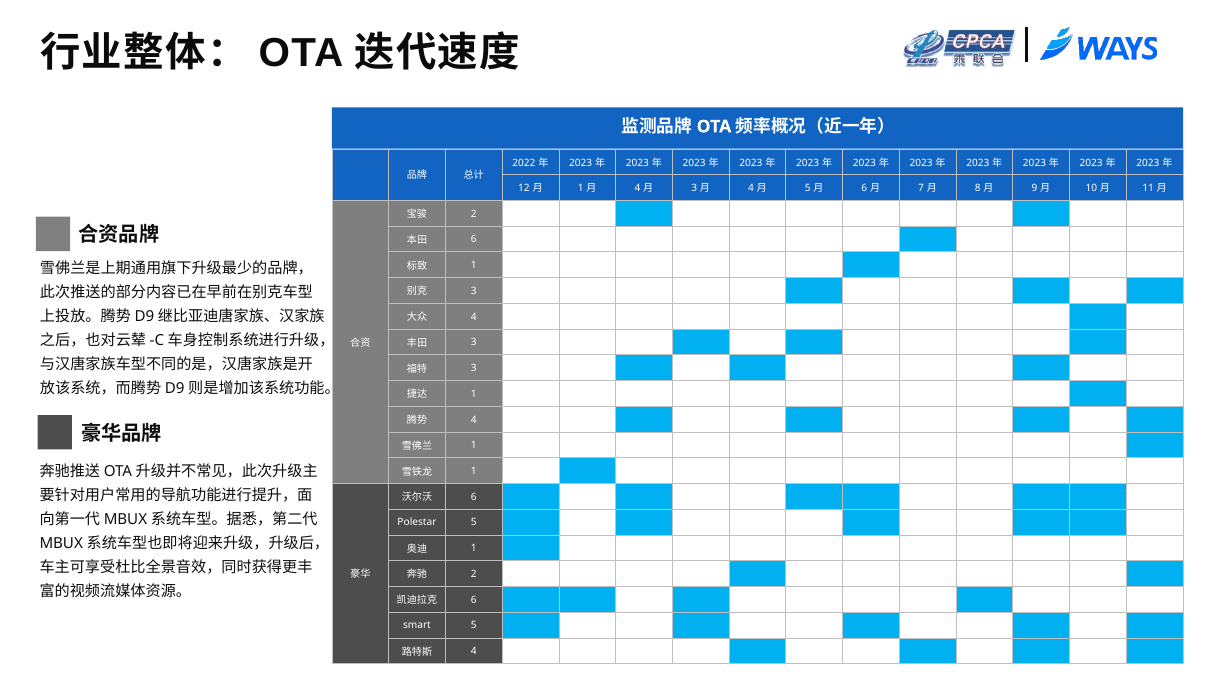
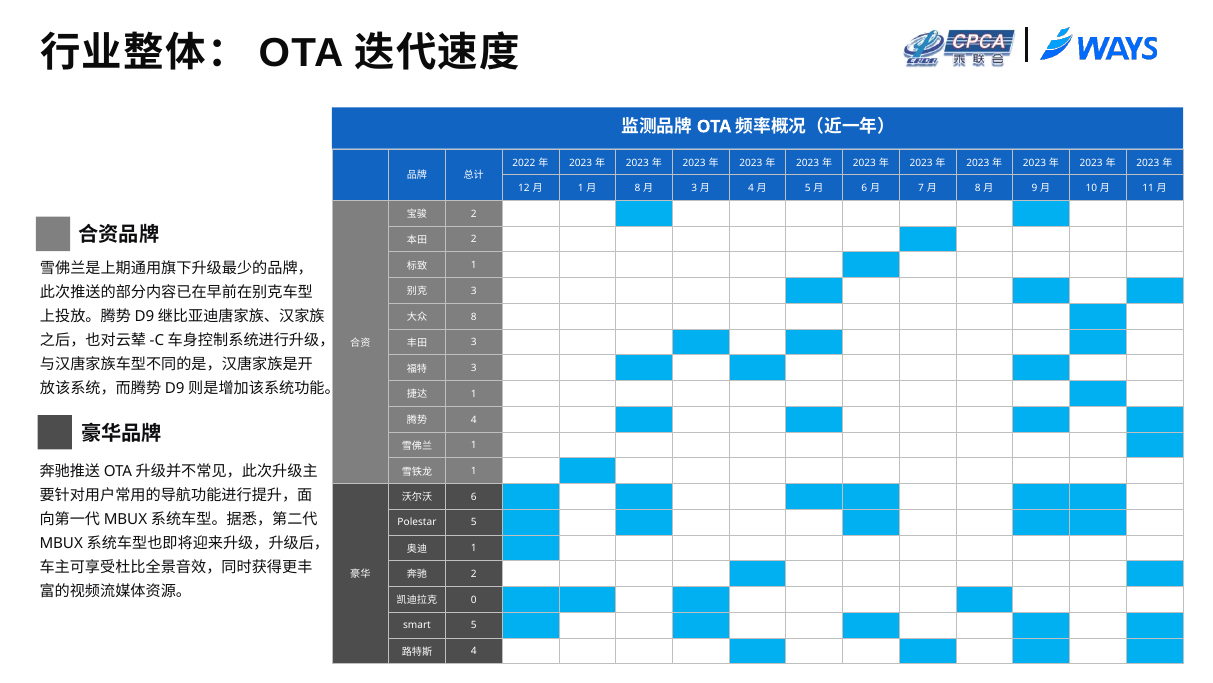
4 at (637, 188): 4 -> 8
6 at (474, 239): 6 -> 2
4 at (474, 316): 4 -> 8
6 at (474, 599): 6 -> 0
